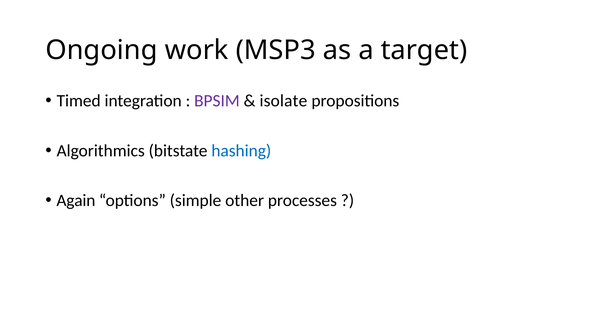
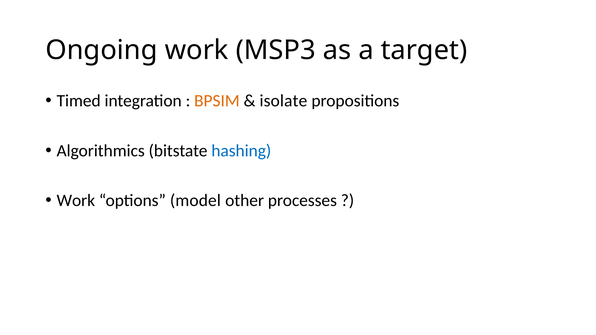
BPSIM colour: purple -> orange
Again at (76, 201): Again -> Work
simple: simple -> model
